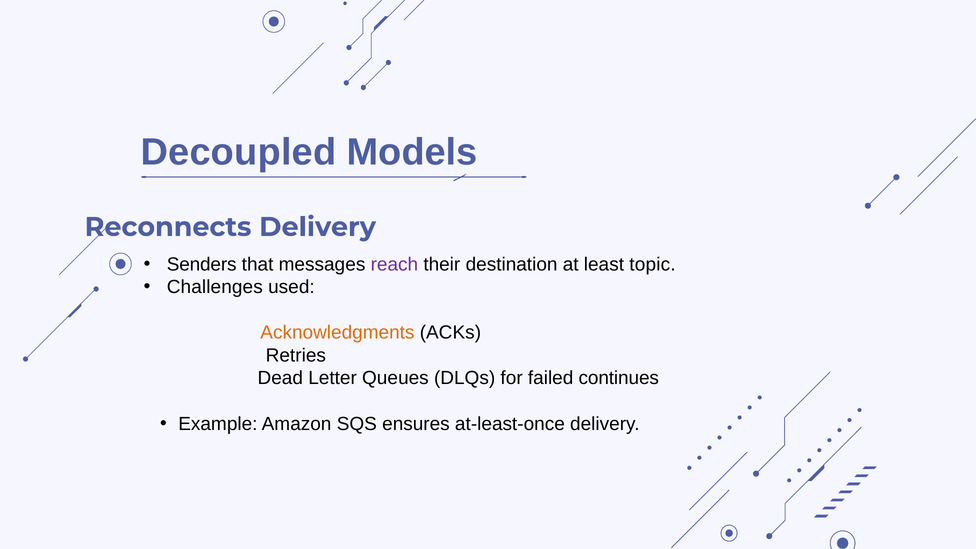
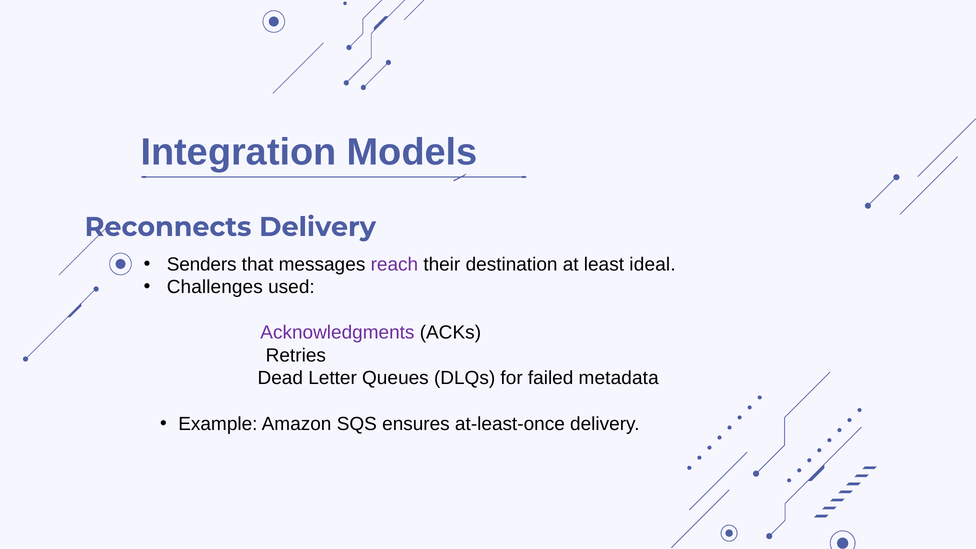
Decoupled: Decoupled -> Integration
topic: topic -> ideal
Acknowledgments colour: orange -> purple
continues: continues -> metadata
